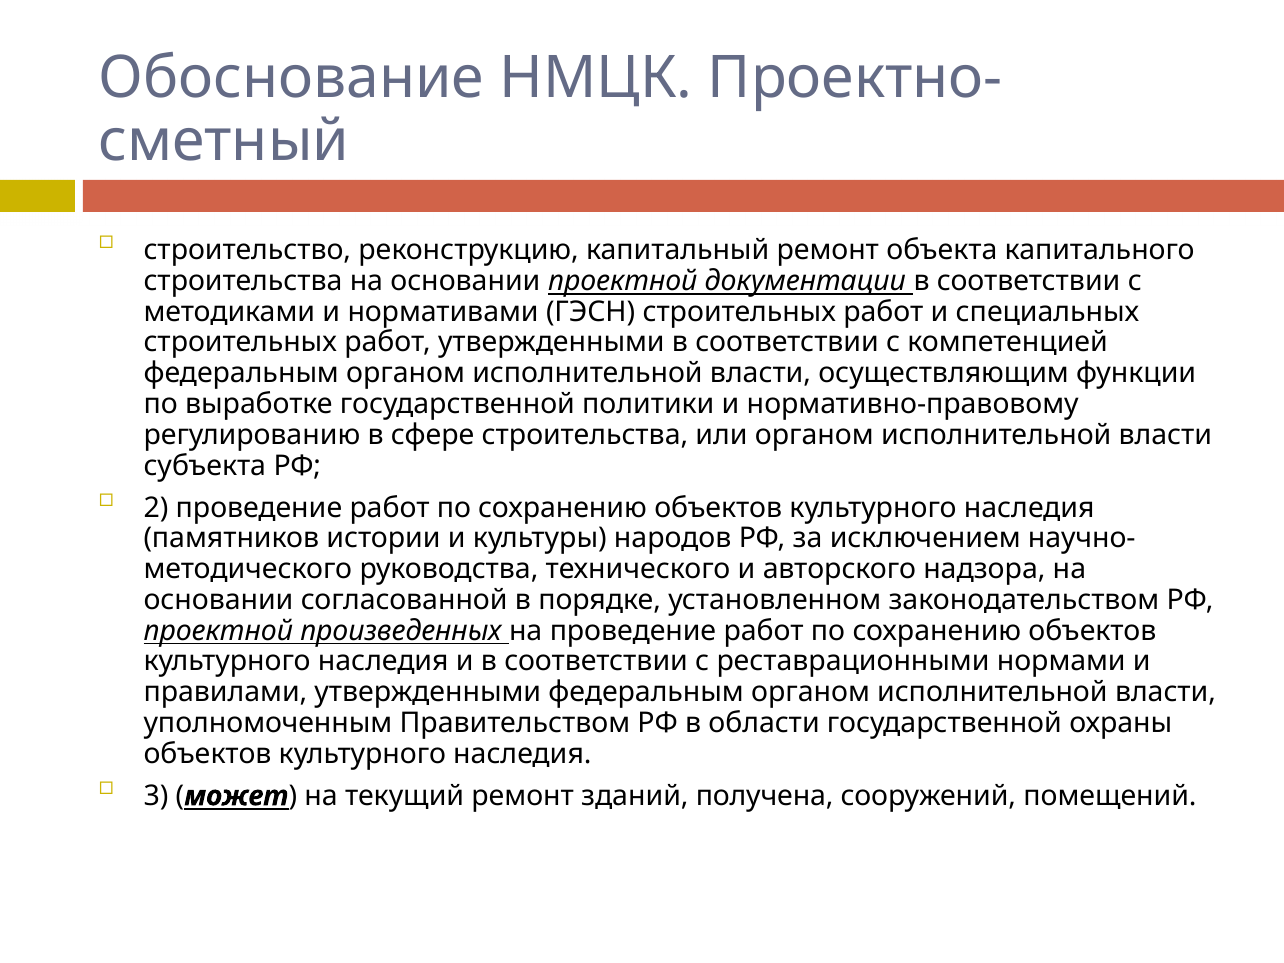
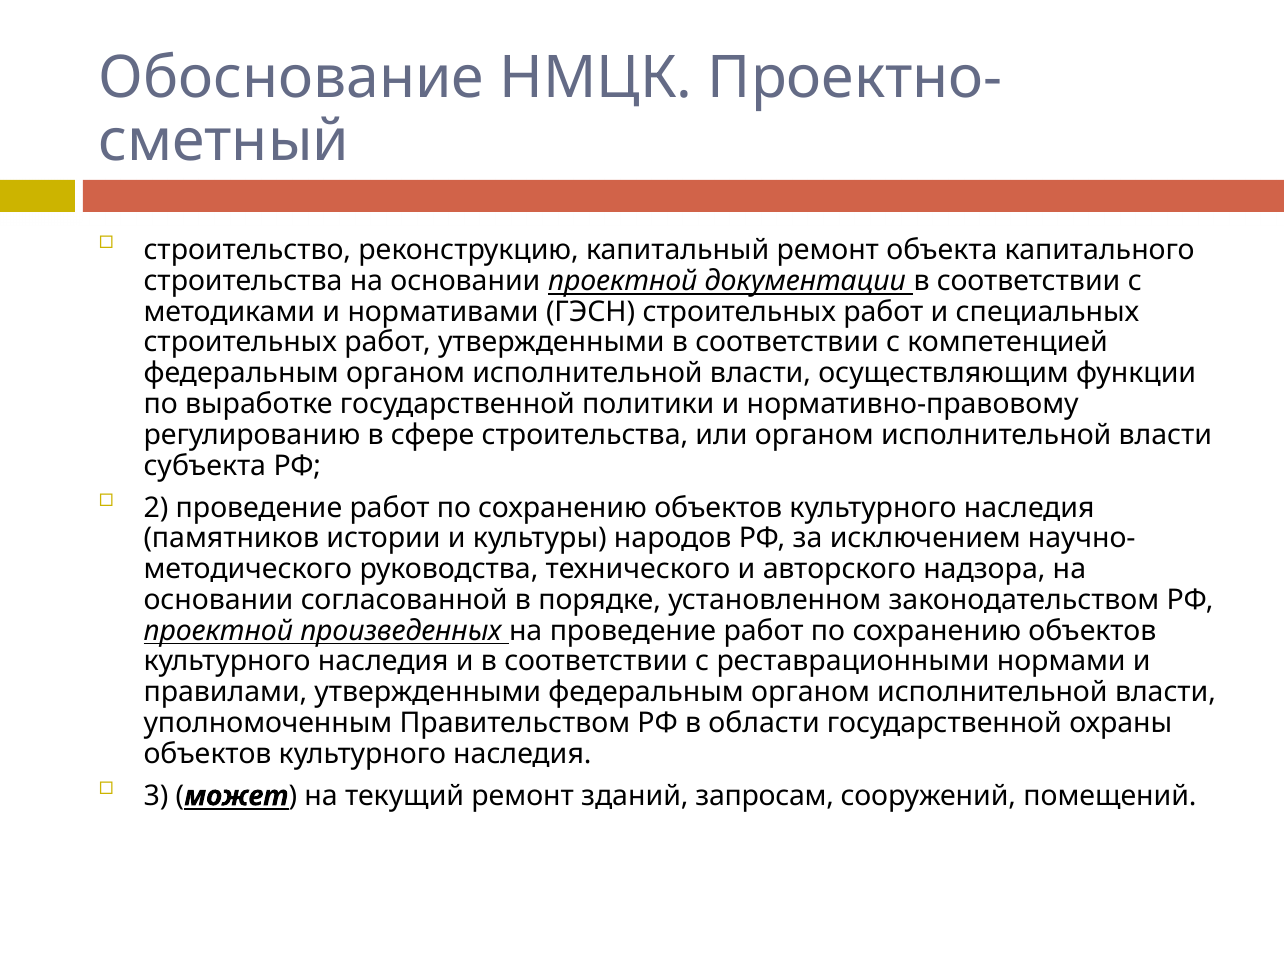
получена: получена -> запросам
